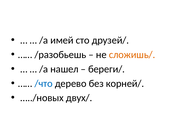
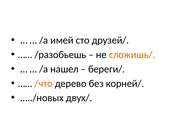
/что colour: blue -> orange
